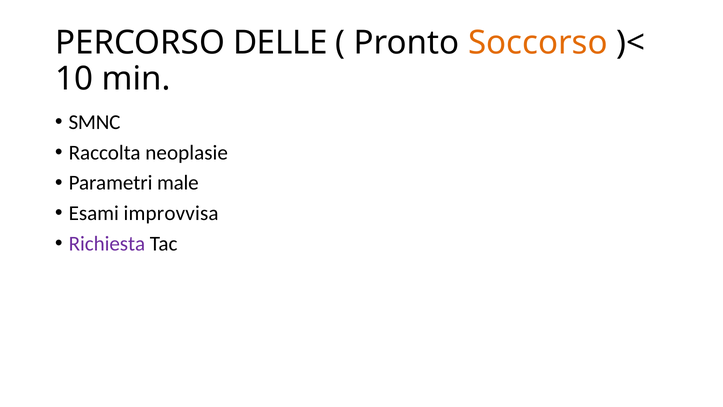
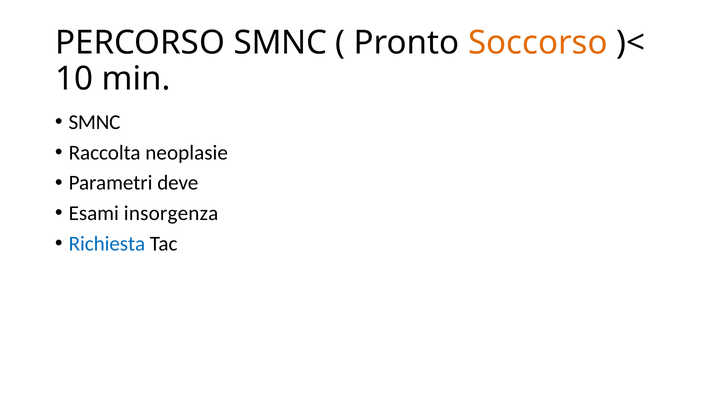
PERCORSO DELLE: DELLE -> SMNC
male: male -> deve
improvvisa: improvvisa -> insorgenza
Richiesta colour: purple -> blue
